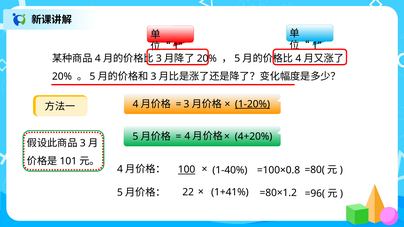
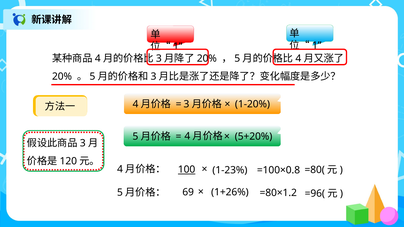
1-20% underline: present -> none
4+20%: 4+20% -> 5+20%
101: 101 -> 120
1-40%: 1-40% -> 1-23%
22: 22 -> 69
1+41%: 1+41% -> 1+26%
